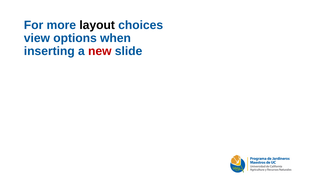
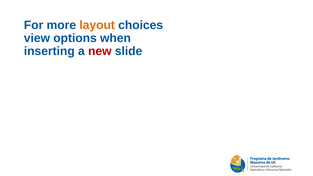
layout colour: black -> orange
